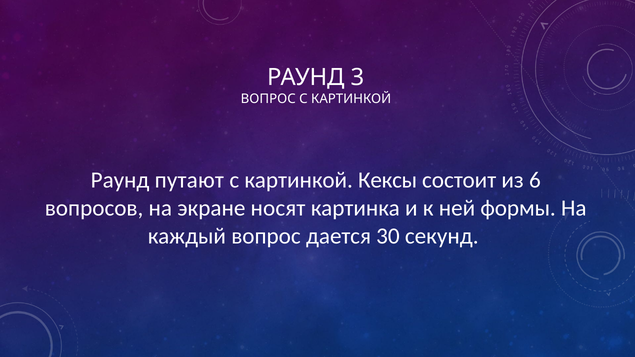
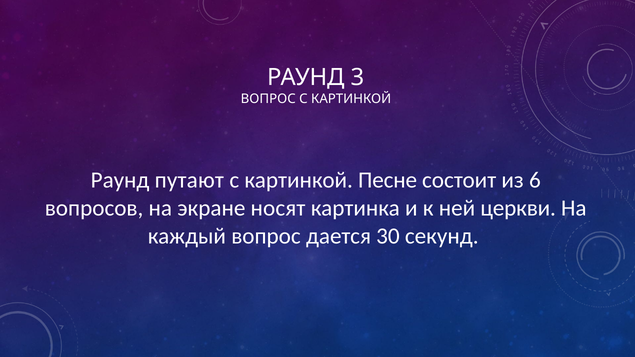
Кексы: Кексы -> Песне
формы: формы -> церкви
